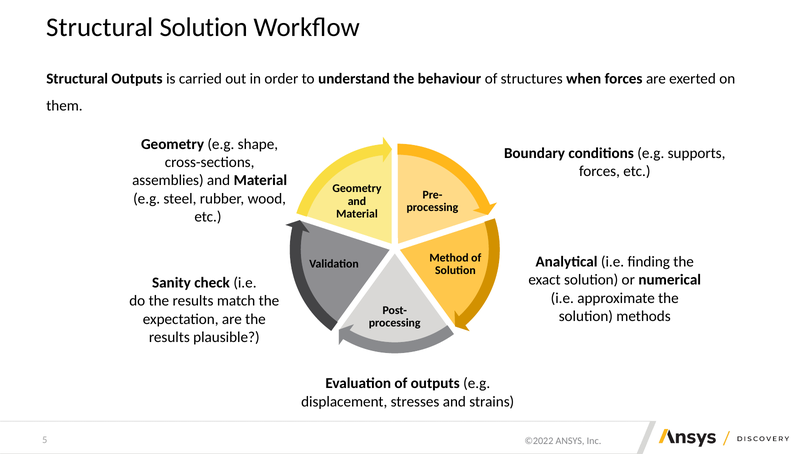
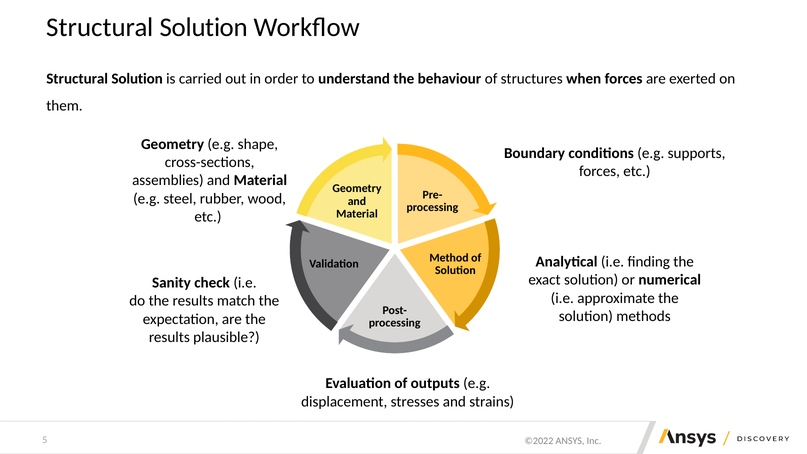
Outputs at (137, 79): Outputs -> Solution
